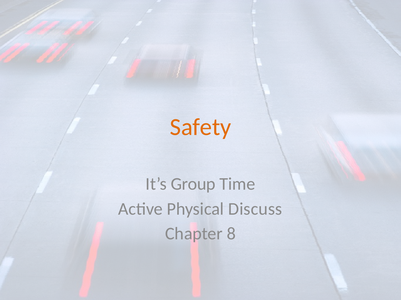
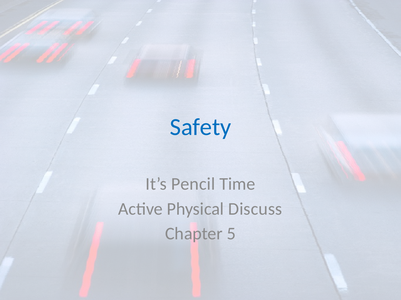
Safety colour: orange -> blue
Group: Group -> Pencil
8: 8 -> 5
